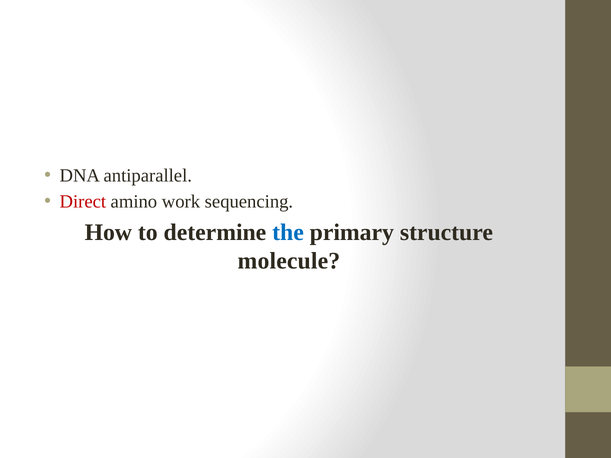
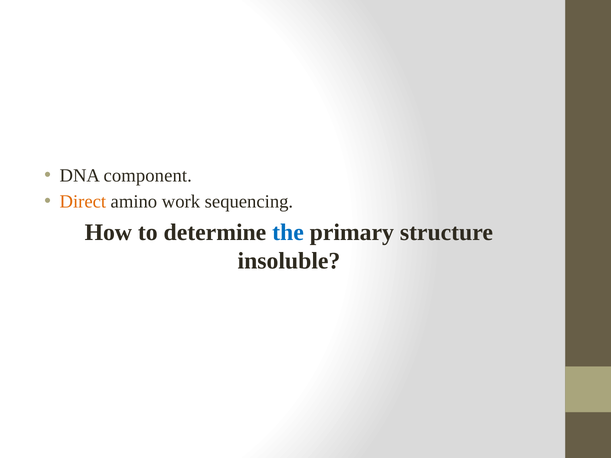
antiparallel: antiparallel -> component
Direct colour: red -> orange
molecule: molecule -> insoluble
